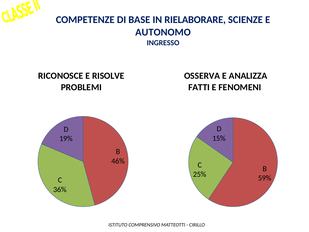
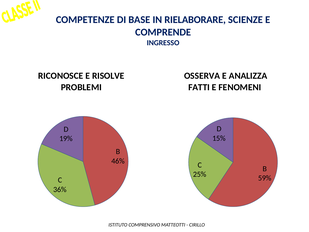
AUTONOMO: AUTONOMO -> COMPRENDE
